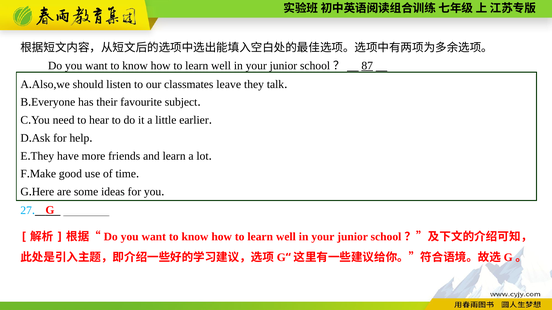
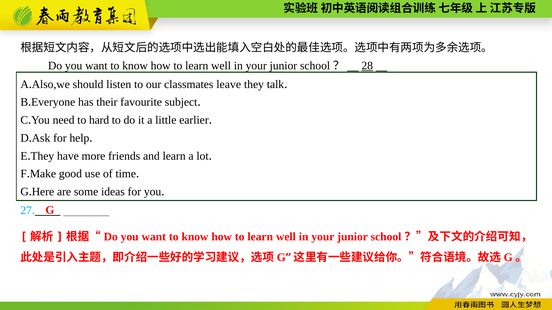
87: 87 -> 28
hear: hear -> hard
